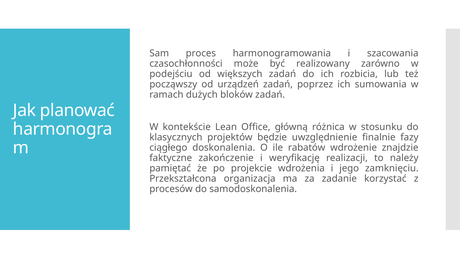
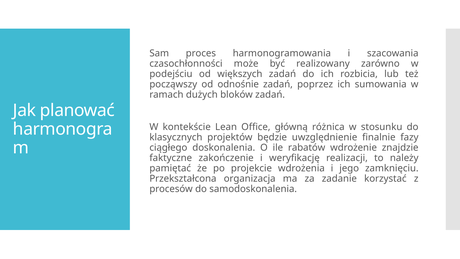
urządzeń: urządzeń -> odnośnie
